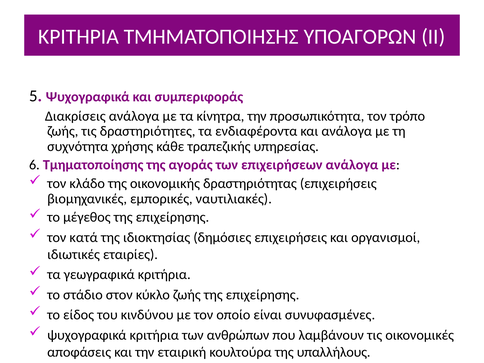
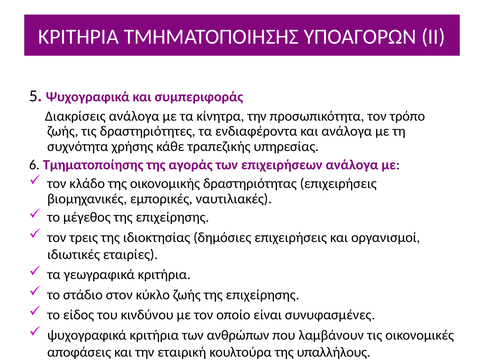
κατά: κατά -> τρεις
